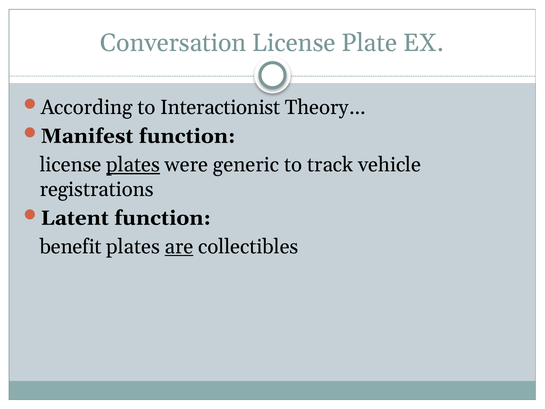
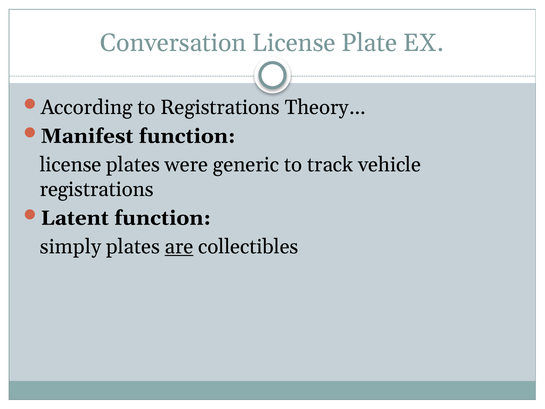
to Interactionist: Interactionist -> Registrations
plates at (133, 165) underline: present -> none
benefit: benefit -> simply
